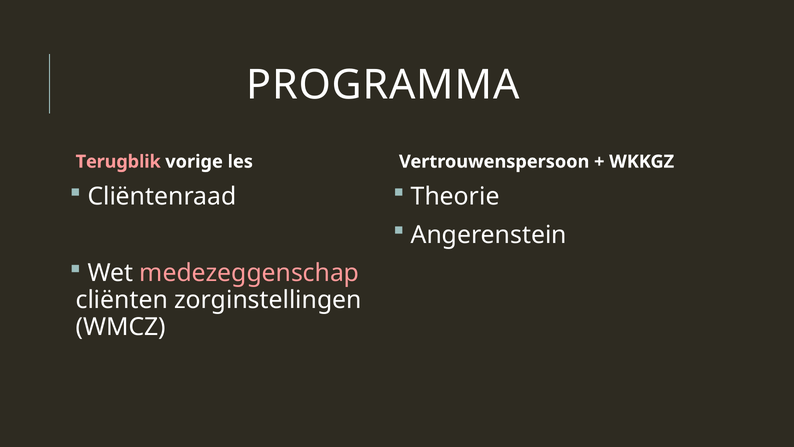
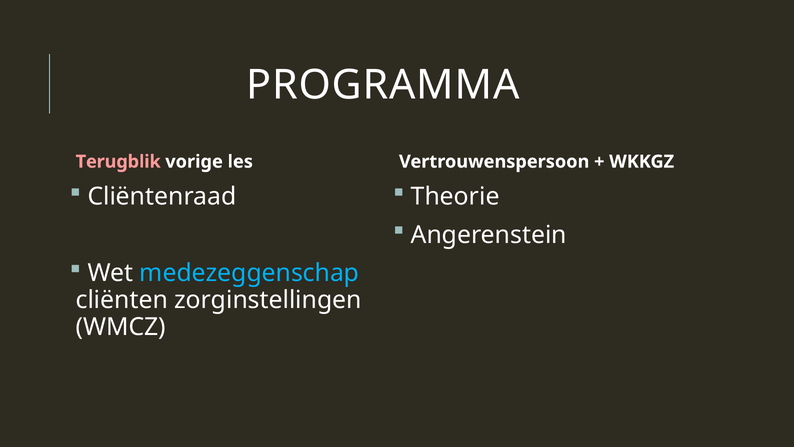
medezeggenschap colour: pink -> light blue
